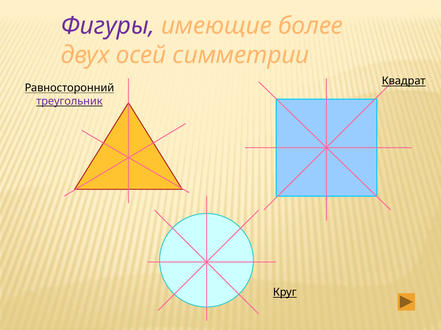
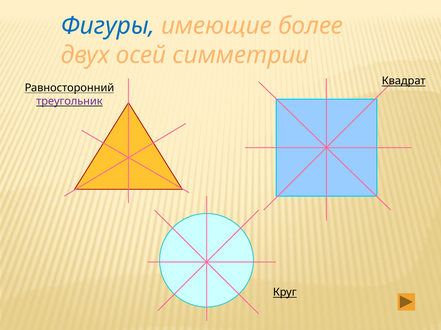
Фигуры colour: purple -> blue
